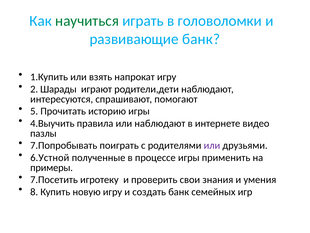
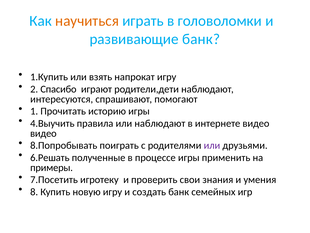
научиться colour: green -> orange
Шарады: Шарады -> Спасибо
5: 5 -> 1
пазлы at (43, 133): пазлы -> видео
7.Попробывать: 7.Попробывать -> 8.Попробывать
6.Устной: 6.Устной -> 6.Решать
